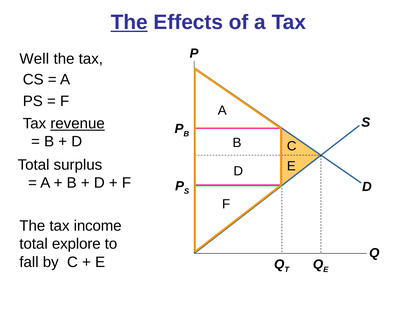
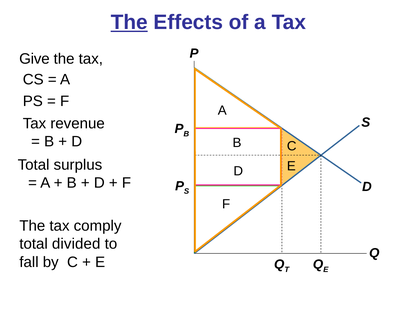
Well: Well -> Give
revenue underline: present -> none
income: income -> comply
explore: explore -> divided
